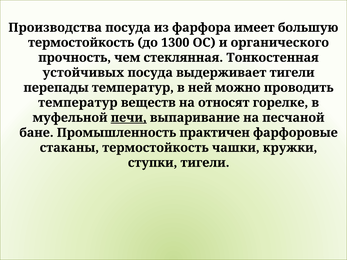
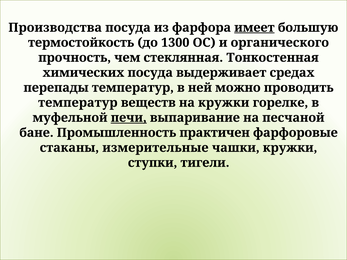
имеет underline: none -> present
устойчивых: устойчивых -> химических
выдерживает тигели: тигели -> средах
на относят: относят -> кружки
стаканы термостойкость: термостойкость -> измерительные
